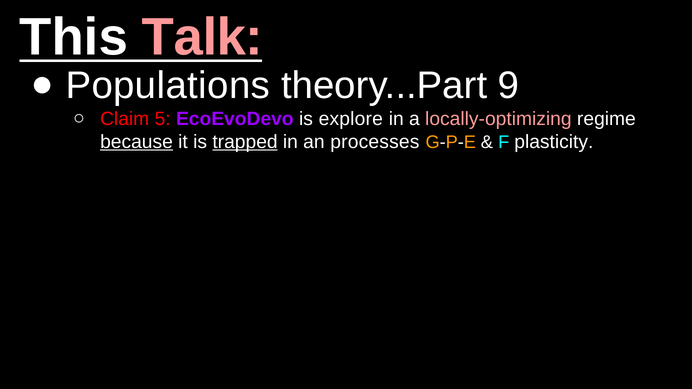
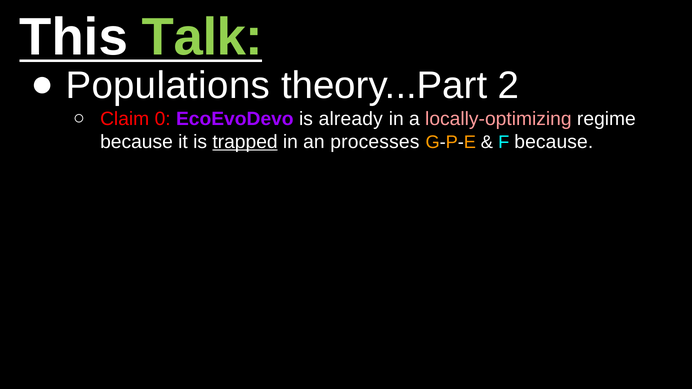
Talk colour: pink -> light green
9: 9 -> 2
5: 5 -> 0
explore: explore -> already
because at (137, 142) underline: present -> none
F plasticity: plasticity -> because
